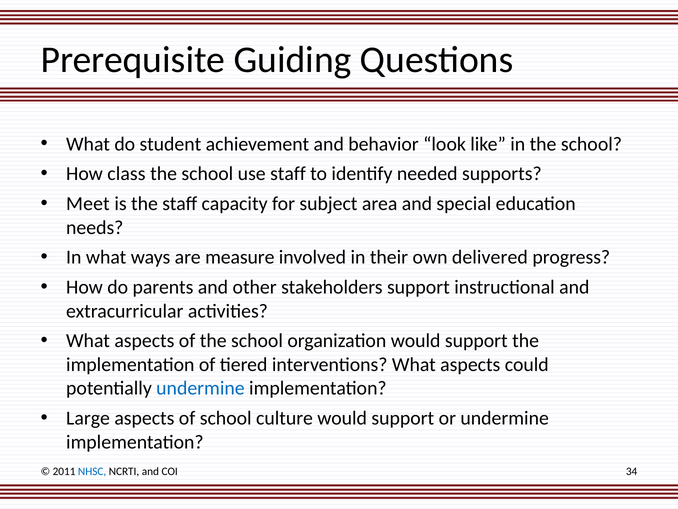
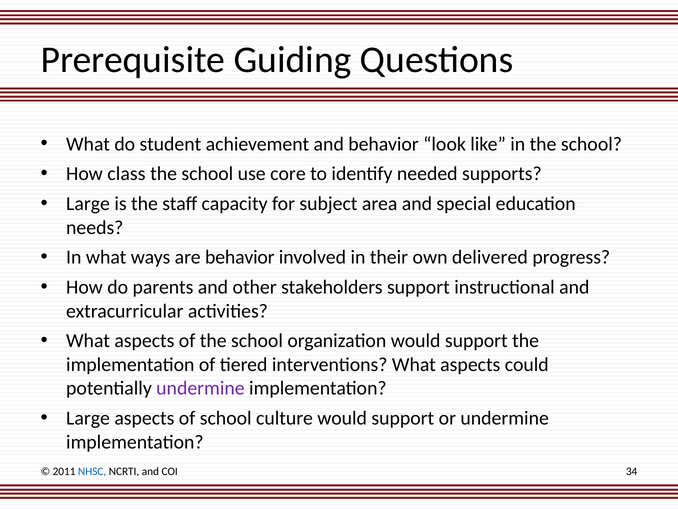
use staff: staff -> core
Meet at (88, 204): Meet -> Large
are measure: measure -> behavior
undermine at (200, 388) colour: blue -> purple
